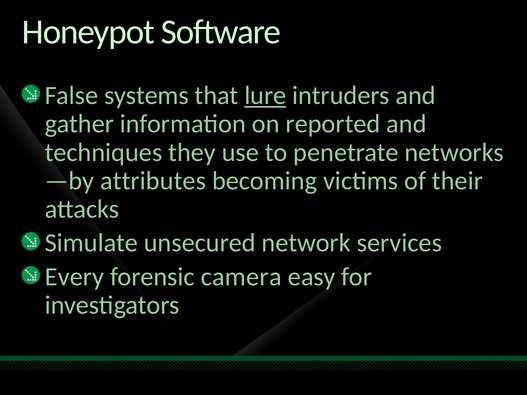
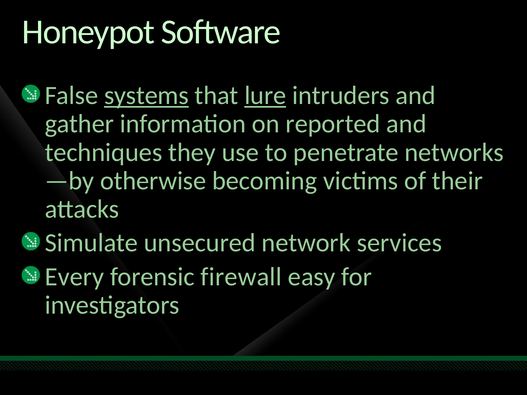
systems underline: none -> present
attributes: attributes -> otherwise
camera: camera -> firewall
